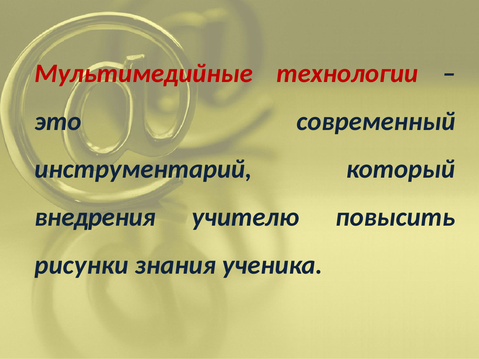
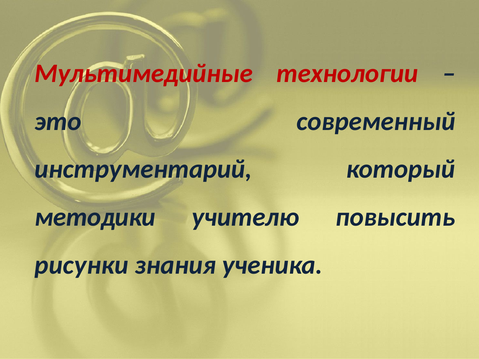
внедрения: внедрения -> методики
